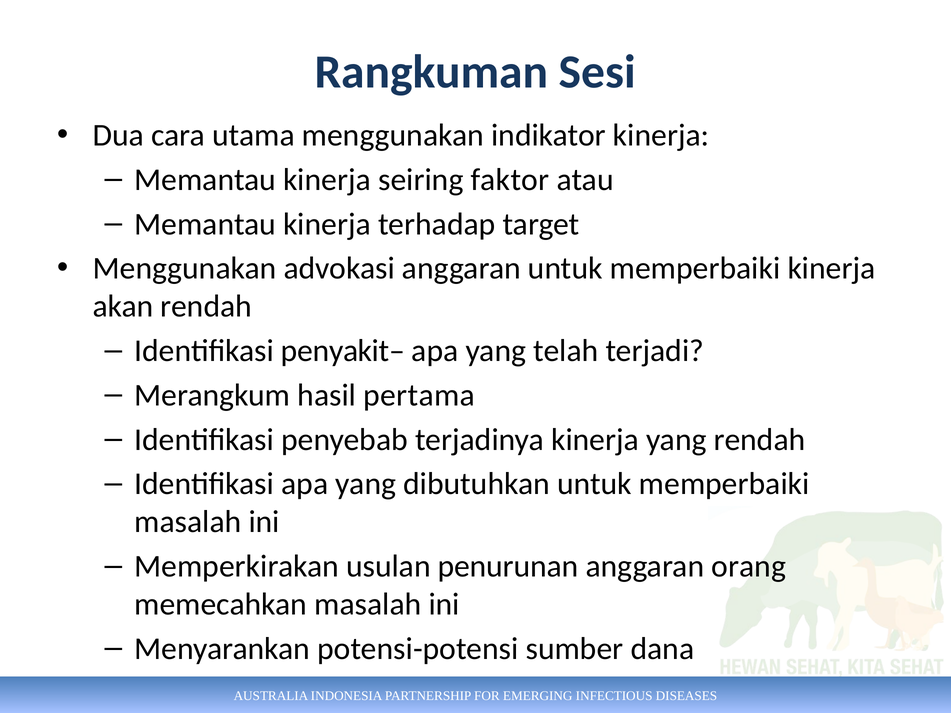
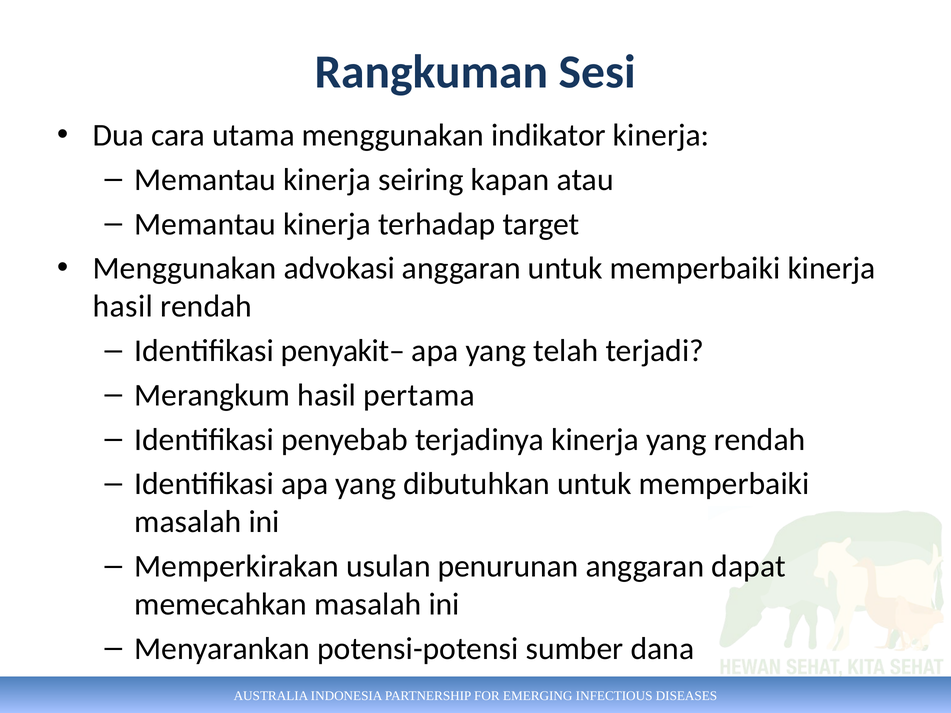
faktor: faktor -> kapan
akan at (123, 307): akan -> hasil
orang: orang -> dapat
